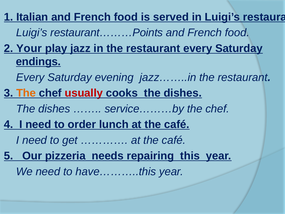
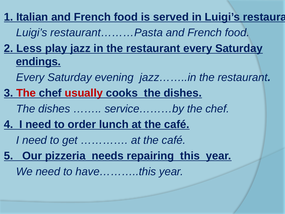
restaurant………Points: restaurant………Points -> restaurant………Pasta
Your: Your -> Less
The at (26, 93) colour: orange -> red
